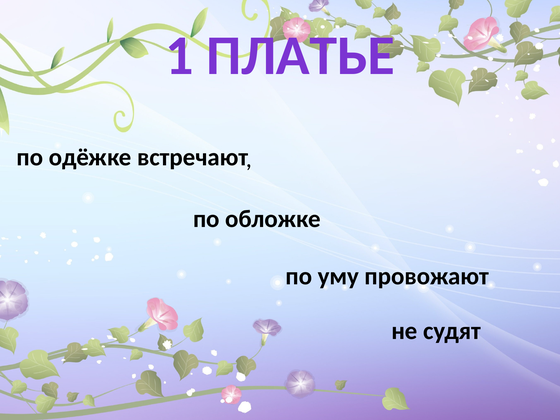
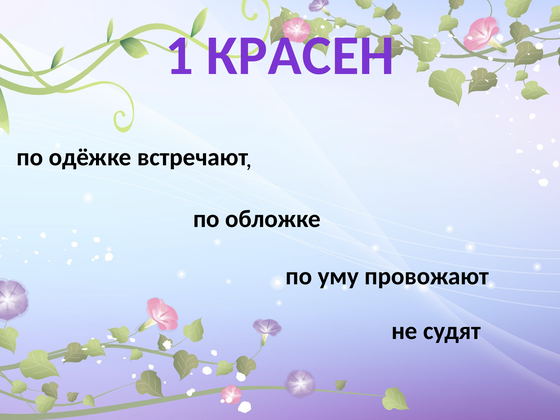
ПЛАТЬЕ: ПЛАТЬЕ -> КРАСЕН
